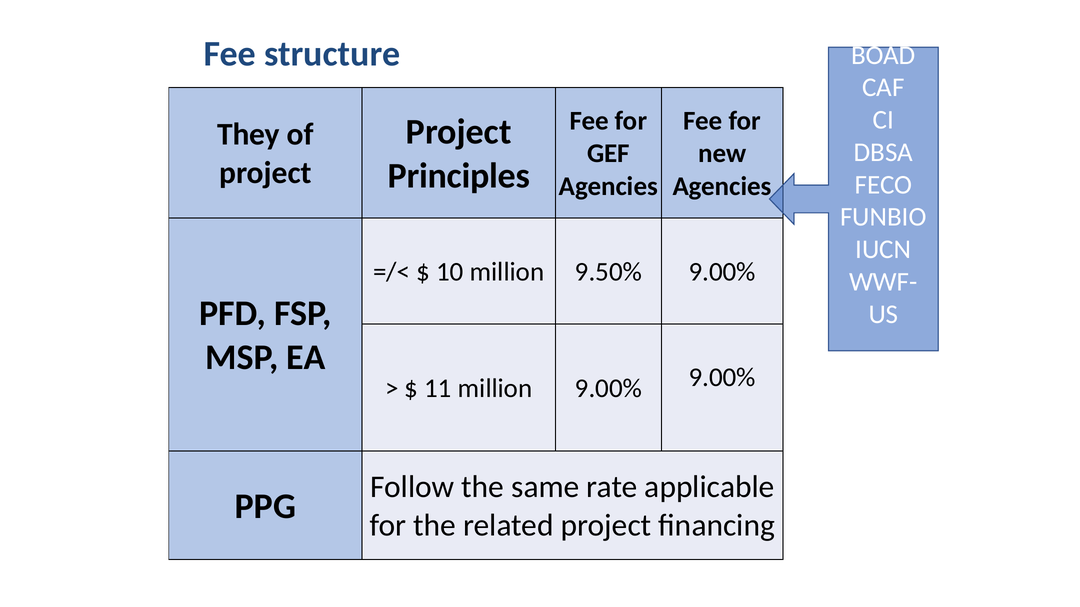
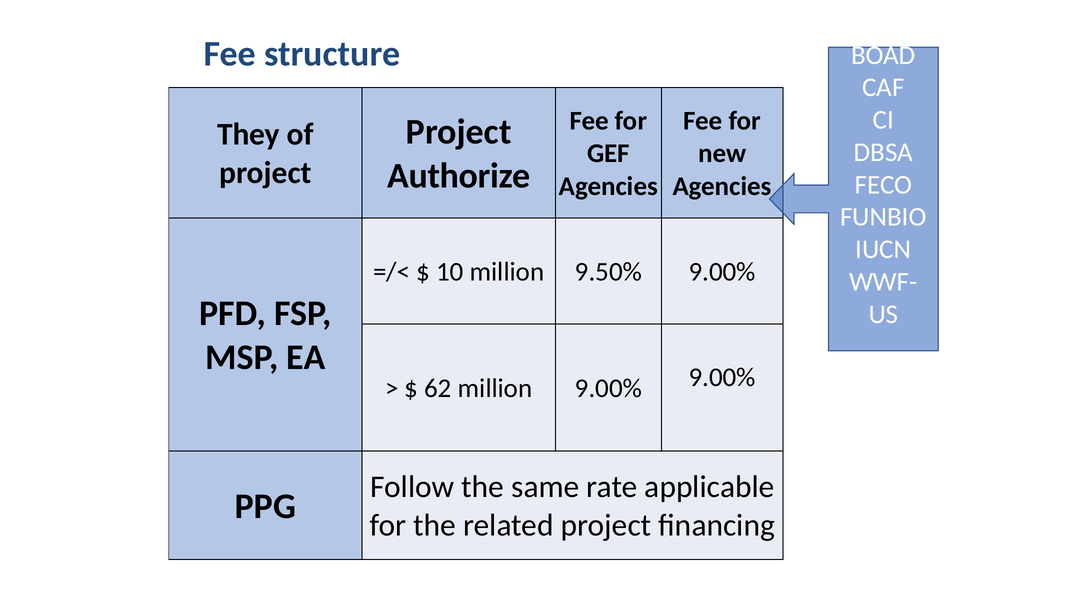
Principles: Principles -> Authorize
11: 11 -> 62
